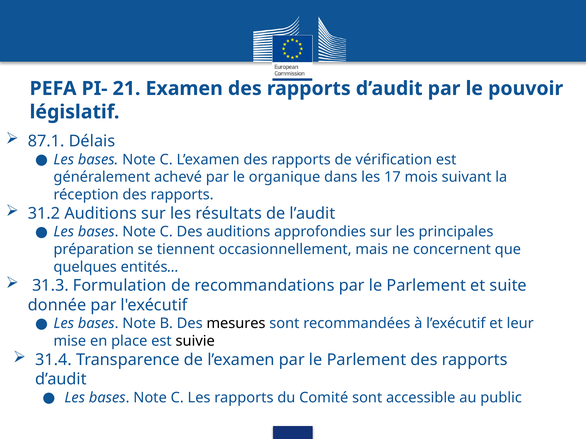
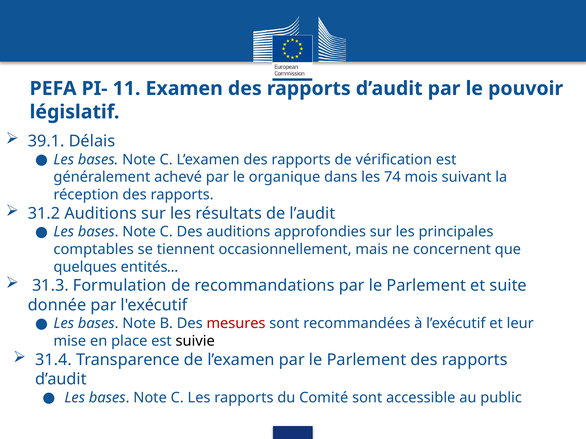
21: 21 -> 11
87.1: 87.1 -> 39.1
17: 17 -> 74
préparation: préparation -> comptables
mesures colour: black -> red
